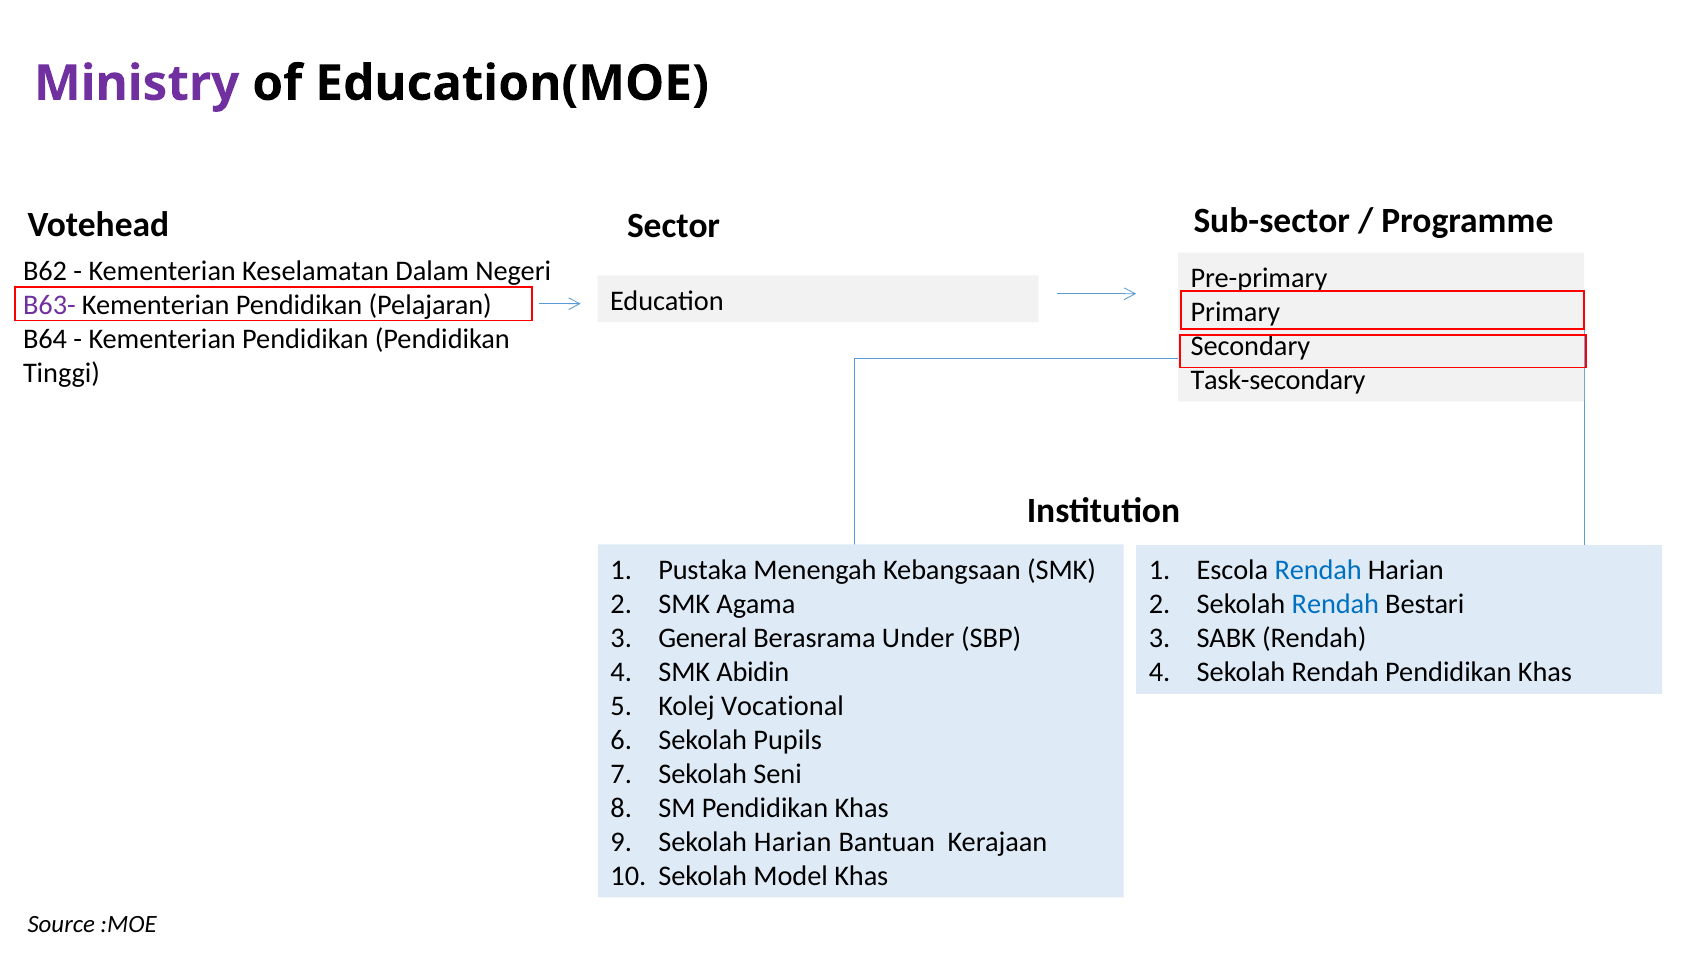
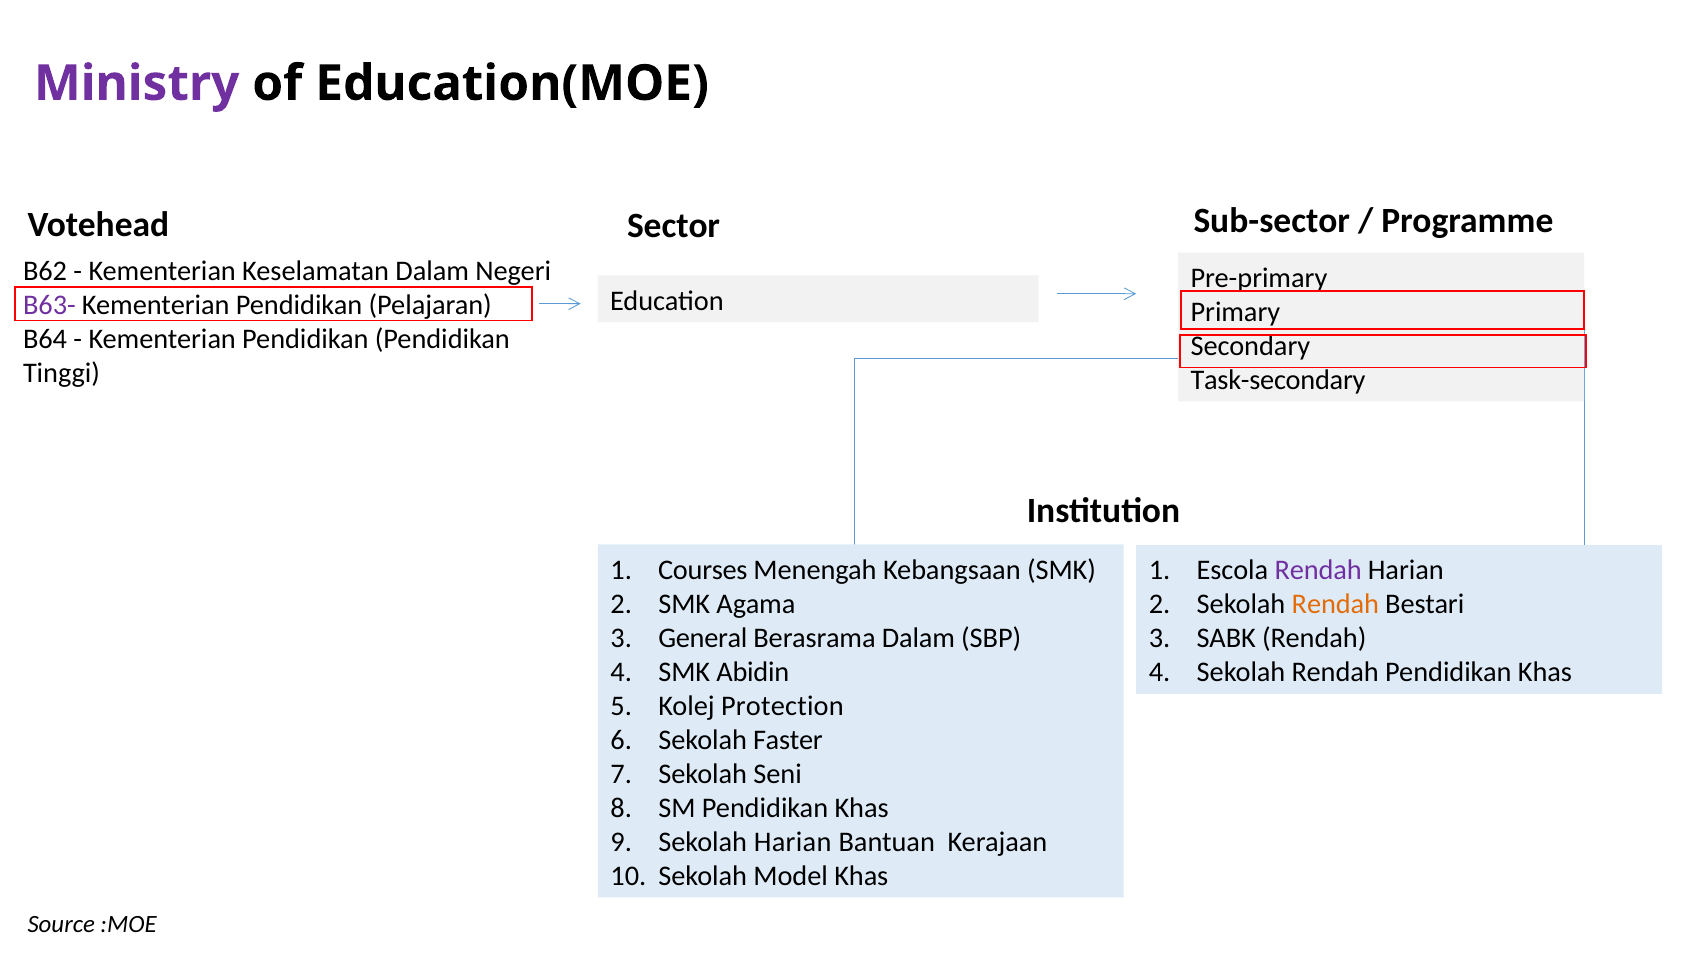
Pustaka: Pustaka -> Courses
Rendah at (1318, 570) colour: blue -> purple
Rendah at (1335, 604) colour: blue -> orange
Berasrama Under: Under -> Dalam
Vocational: Vocational -> Protection
Pupils: Pupils -> Faster
